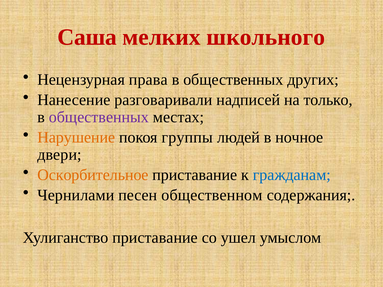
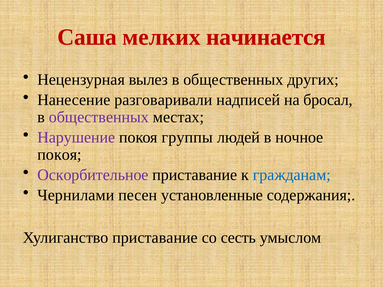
школьного: школьного -> начинается
права: права -> вылез
только: только -> бросал
Нарушение colour: orange -> purple
двери at (59, 155): двери -> покоя
Оскорбительное colour: orange -> purple
общественном: общественном -> установленные
ушел: ушел -> сесть
